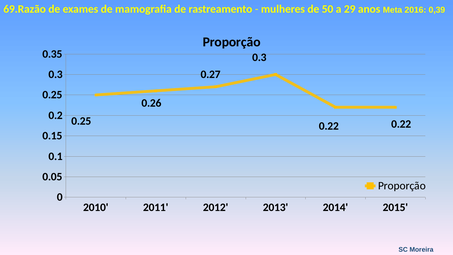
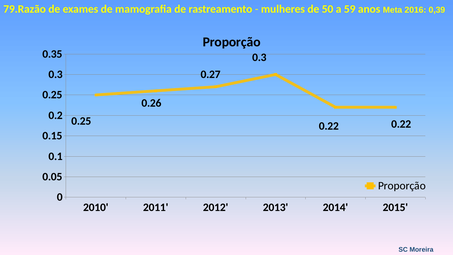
69.Razão: 69.Razão -> 79.Razão
29: 29 -> 59
